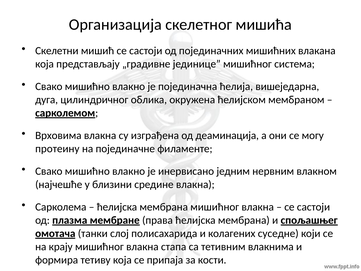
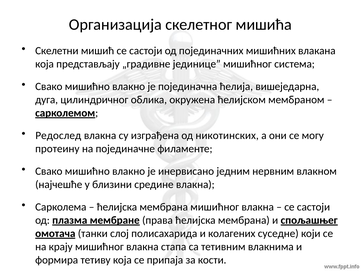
Врховима: Врховима -> Редослед
деаминација: деаминација -> никотинских
